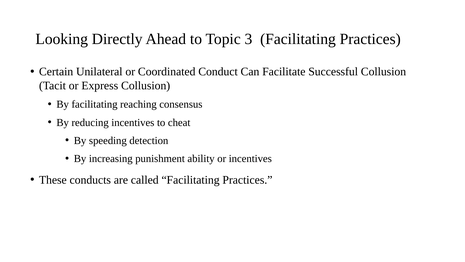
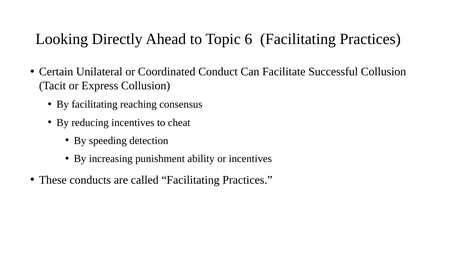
3: 3 -> 6
